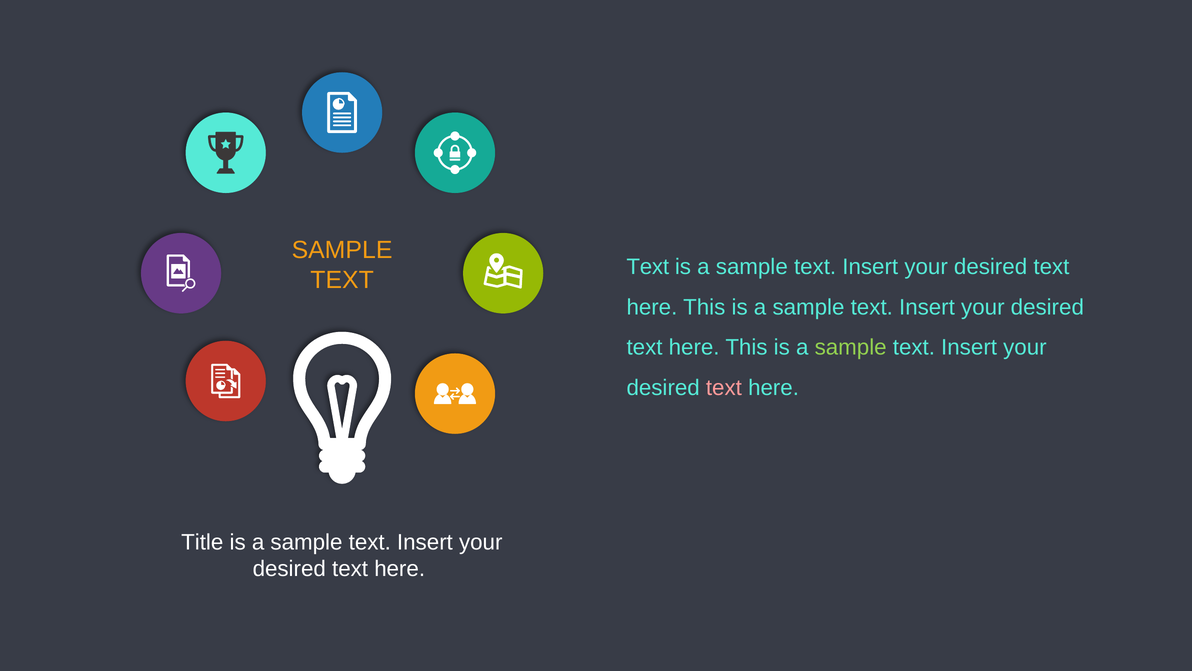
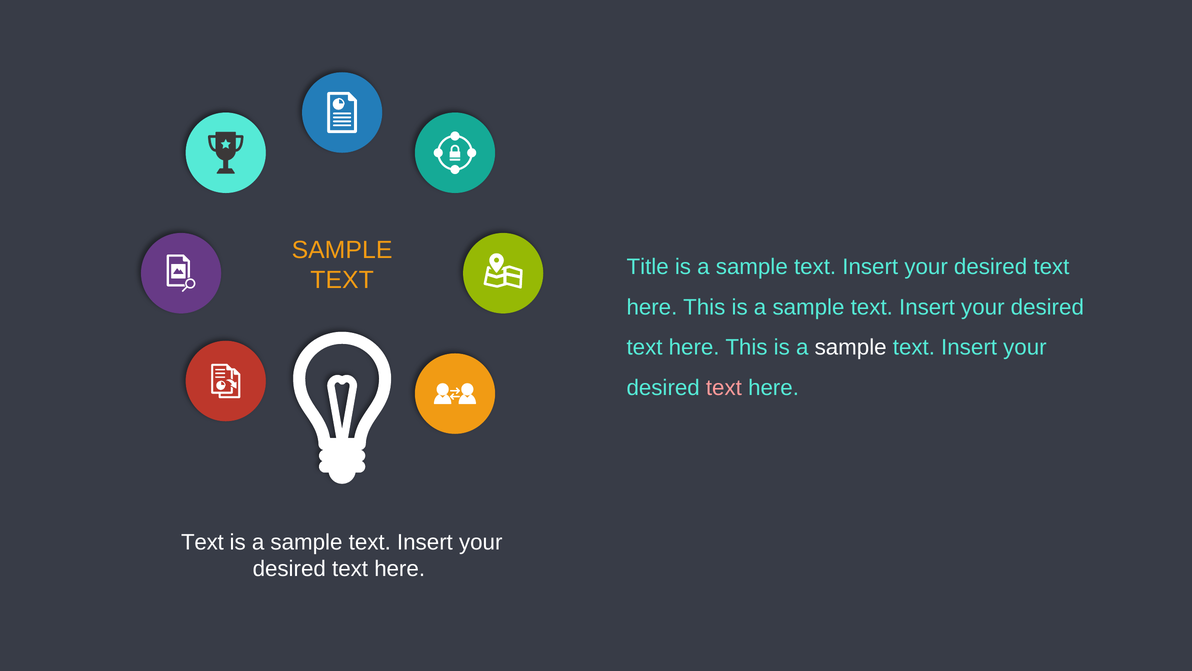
Text at (648, 267): Text -> Title
sample at (851, 347) colour: light green -> white
Title at (202, 542): Title -> Text
